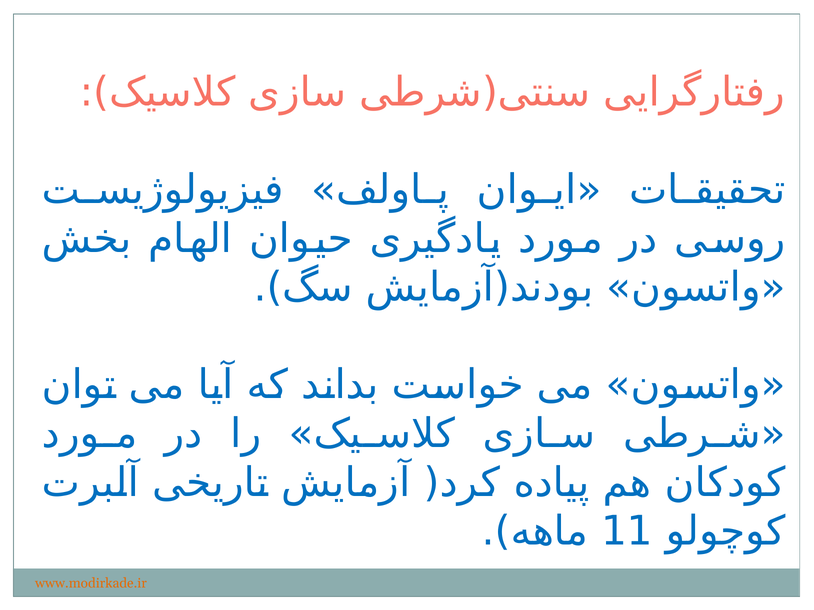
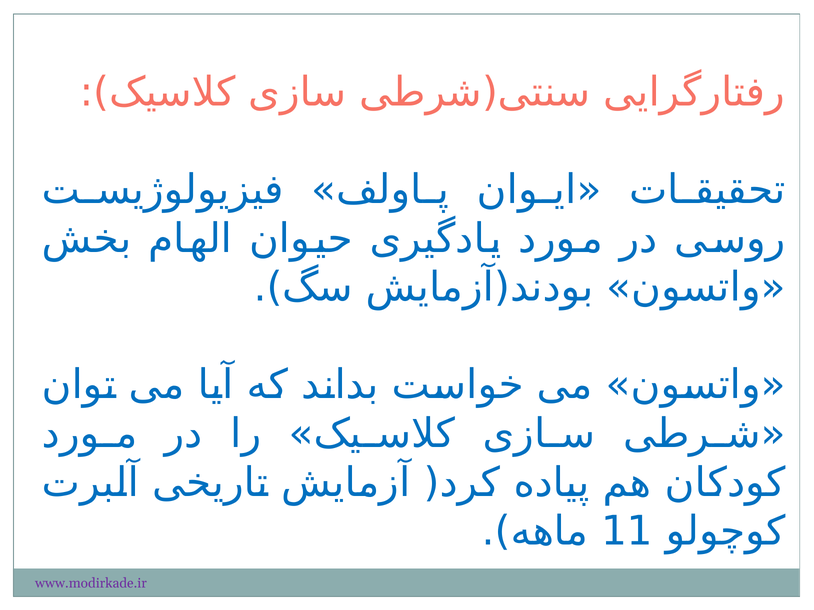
www.modirkade.ir colour: orange -> purple
